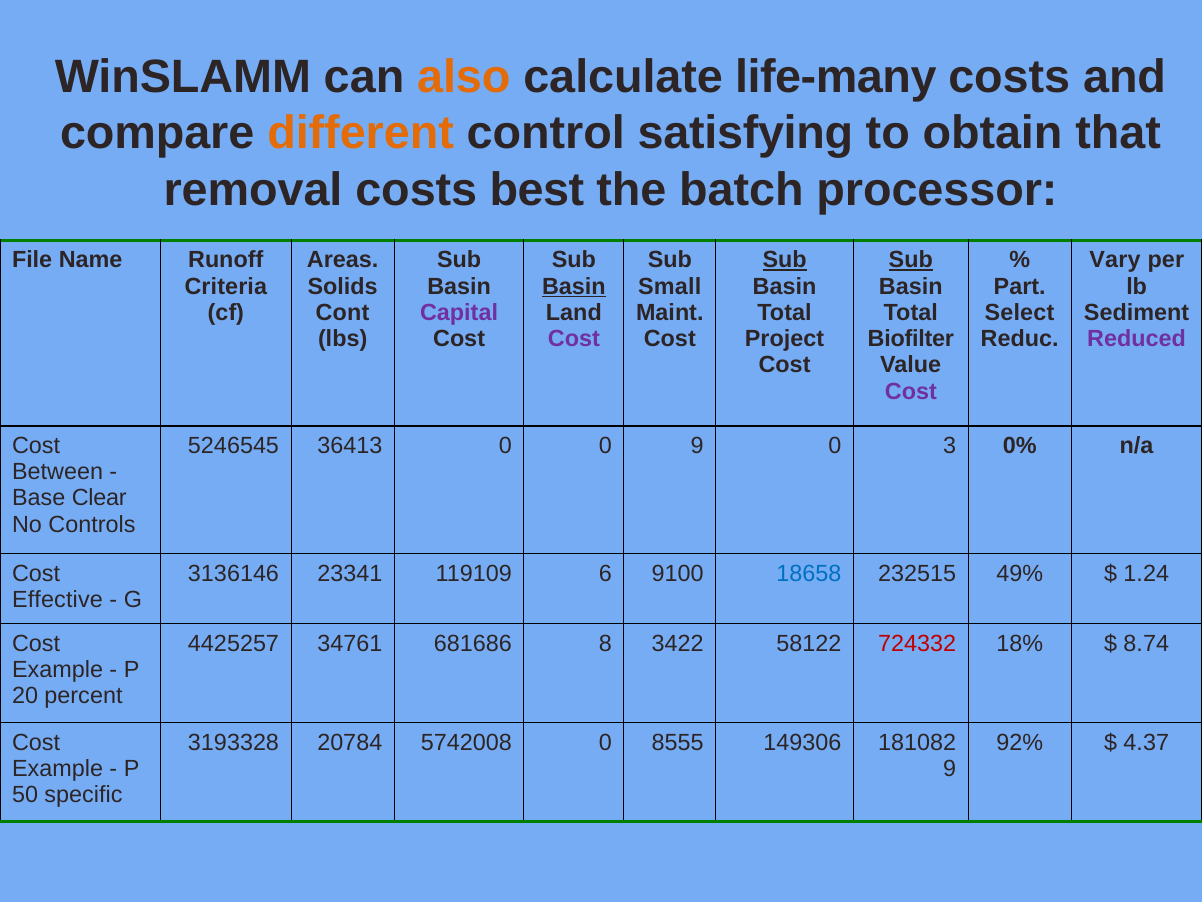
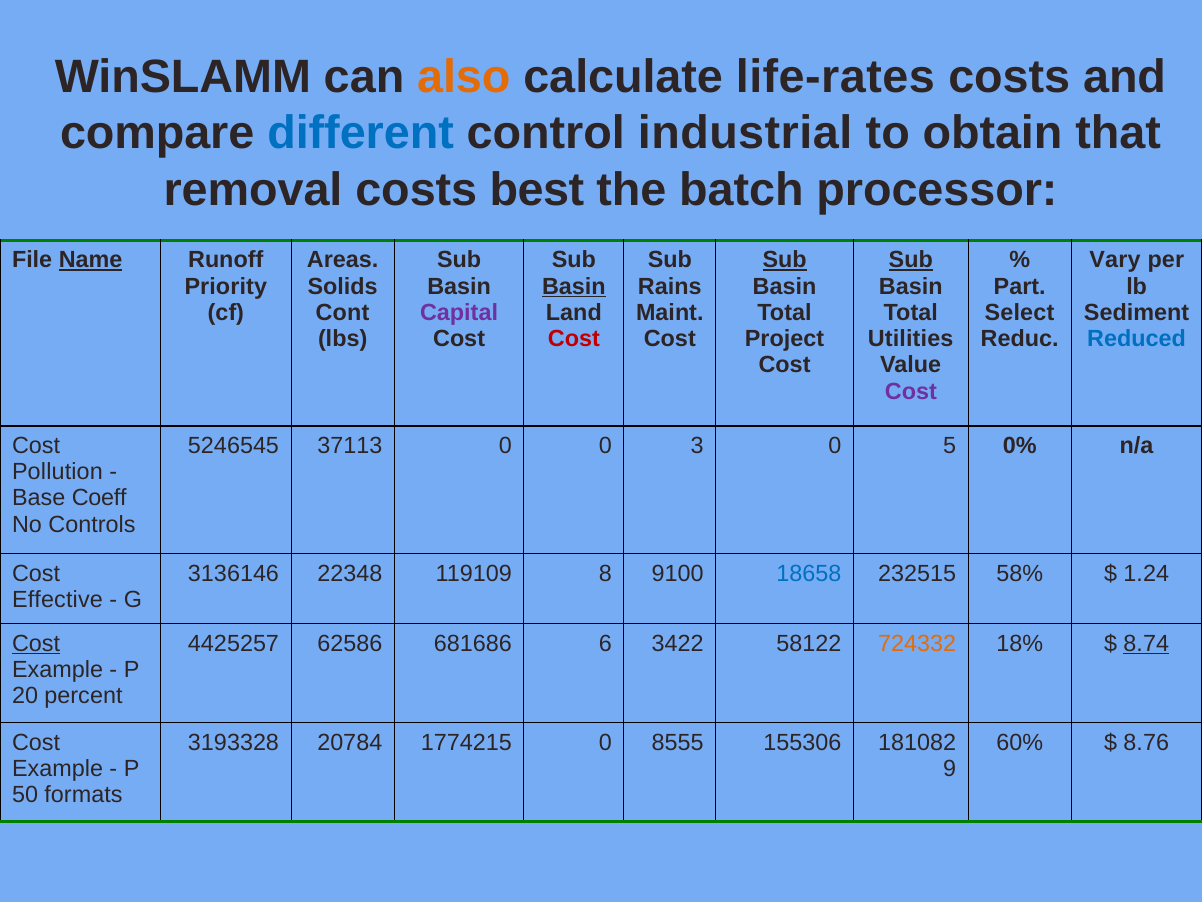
life-many: life-many -> life-rates
different colour: orange -> blue
satisfying: satisfying -> industrial
Name underline: none -> present
Criteria: Criteria -> Priority
Small: Small -> Rains
Cost at (574, 339) colour: purple -> red
Biofilter: Biofilter -> Utilities
Reduced colour: purple -> blue
36413: 36413 -> 37113
0 9: 9 -> 3
3: 3 -> 5
Between: Between -> Pollution
Clear: Clear -> Coeff
23341: 23341 -> 22348
6: 6 -> 8
49%: 49% -> 58%
Cost at (36, 643) underline: none -> present
34761: 34761 -> 62586
8: 8 -> 6
724332 colour: red -> orange
8.74 underline: none -> present
5742008: 5742008 -> 1774215
149306: 149306 -> 155306
92%: 92% -> 60%
4.37: 4.37 -> 8.76
specific: specific -> formats
